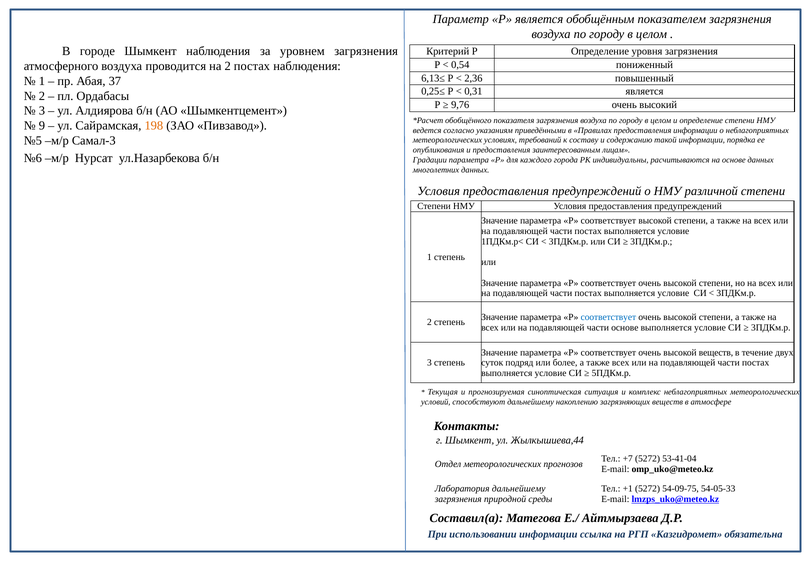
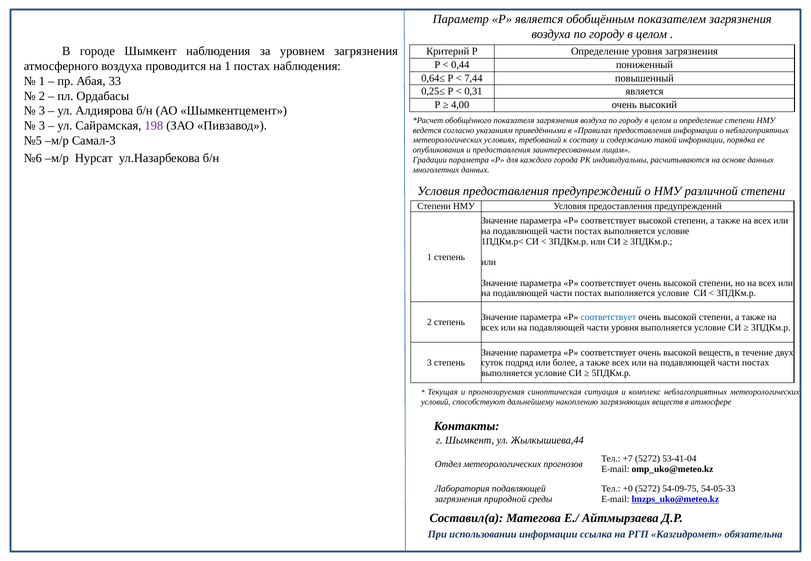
0,54: 0,54 -> 0,44
на 2: 2 -> 1
6,13≤: 6,13≤ -> 0,64≤
2,36: 2,36 -> 7,44
37: 37 -> 33
9,76: 9,76 -> 4,00
9 at (42, 126): 9 -> 3
198 colour: orange -> purple
части основе: основе -> уровня
Лаборатория дальнейшему: дальнейшему -> подавляющей
+1: +1 -> +0
